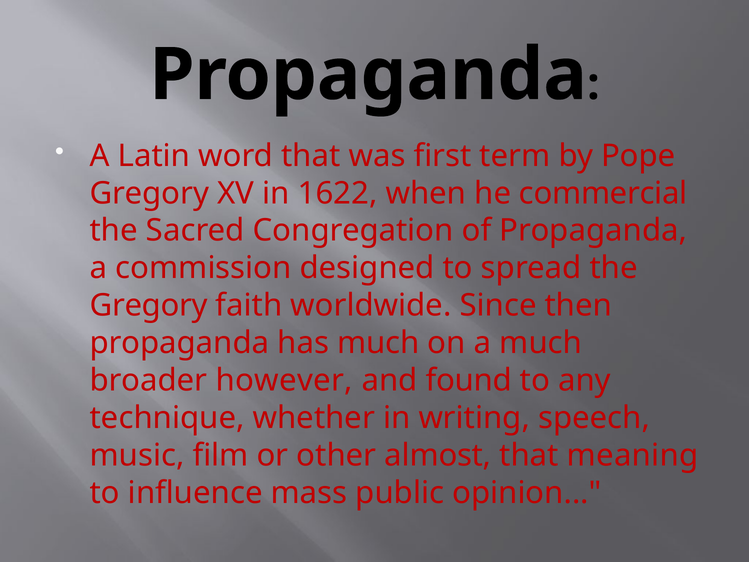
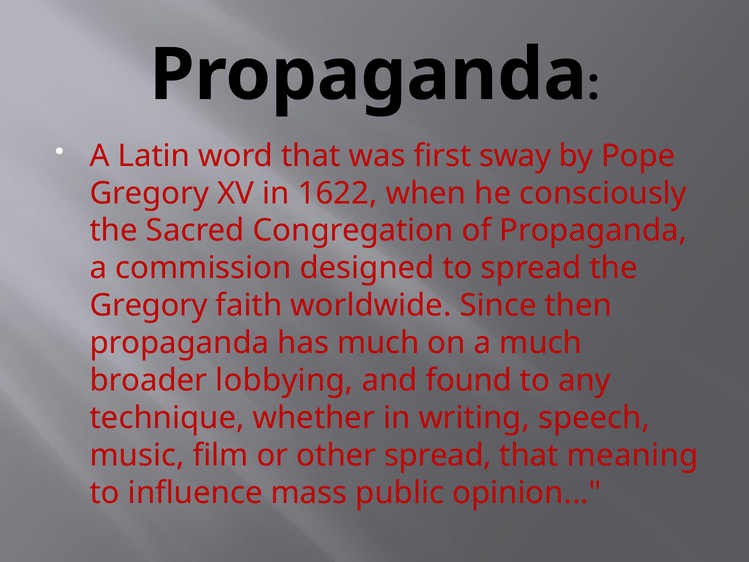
term: term -> sway
commercial: commercial -> consciously
however: however -> lobbying
other almost: almost -> spread
